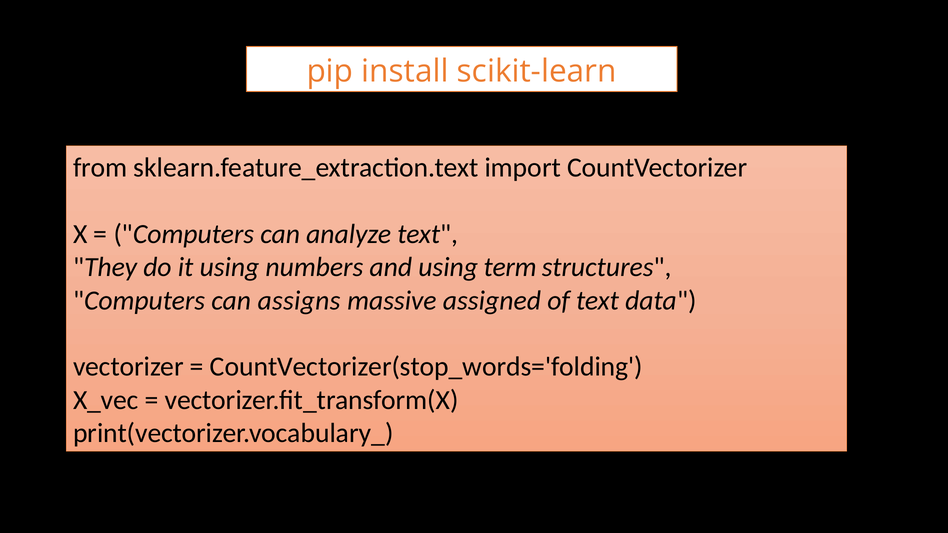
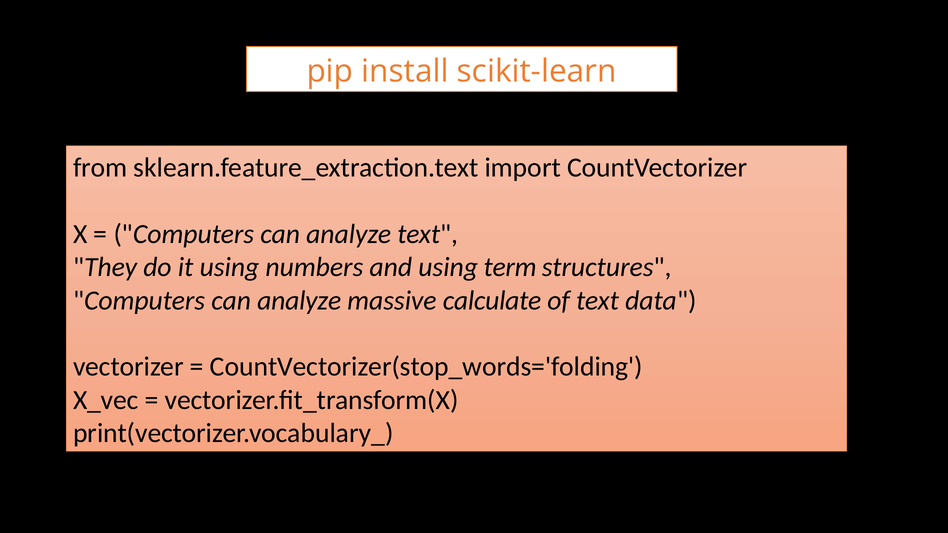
assigns at (299, 301): assigns -> analyze
assigned: assigned -> calculate
